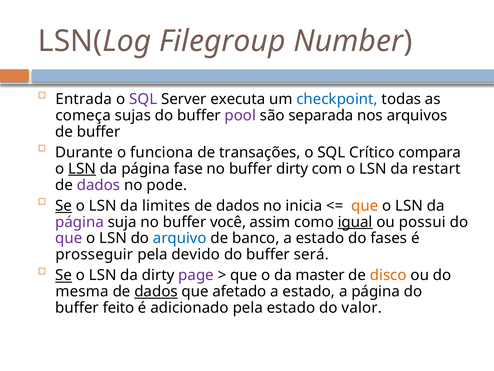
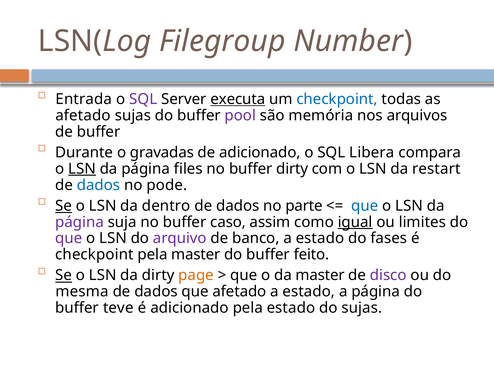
executa underline: none -> present
começa at (83, 115): começa -> afetado
separada: separada -> memória
funciona: funciona -> gravadas
de transações: transações -> adicionado
Crítico: Crítico -> Libera
fase: fase -> files
dados at (99, 185) colour: purple -> blue
limites: limites -> dentro
inicia: inicia -> parte
que at (365, 205) colour: orange -> blue
você: você -> caso
possui: possui -> limites
arquivo colour: blue -> purple
prosseguir at (94, 254): prosseguir -> checkpoint
pela devido: devido -> master
será: será -> feito
page colour: purple -> orange
disco colour: orange -> purple
dados at (156, 291) underline: present -> none
feito: feito -> teve
do valor: valor -> sujas
